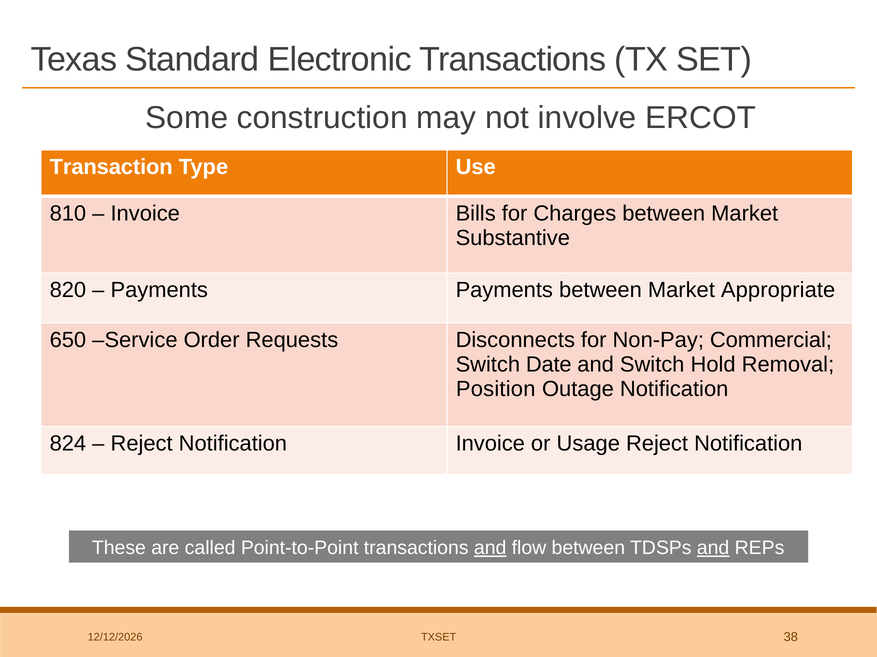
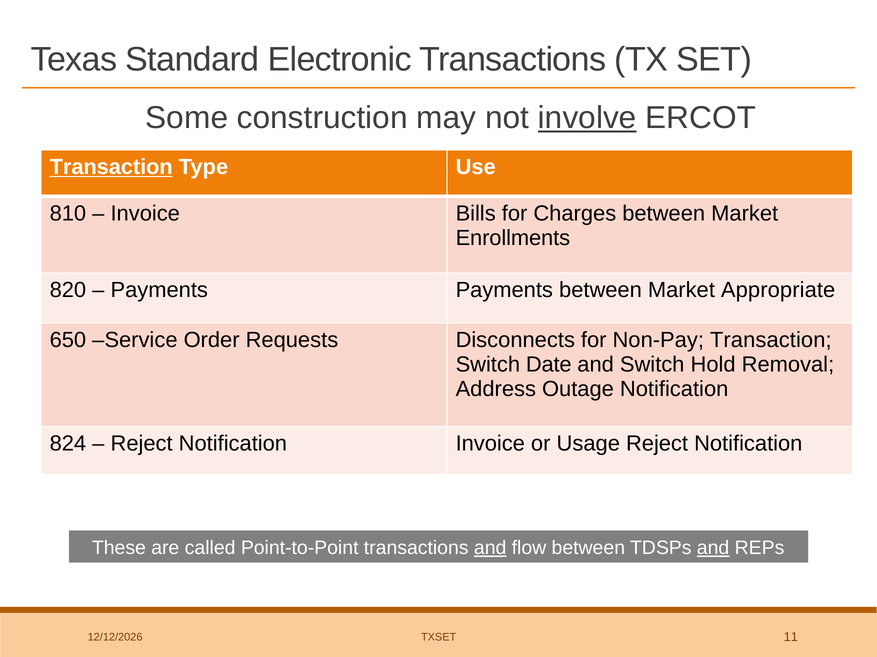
involve underline: none -> present
Transaction at (111, 167) underline: none -> present
Substantive: Substantive -> Enrollments
Non-Pay Commercial: Commercial -> Transaction
Position: Position -> Address
38: 38 -> 11
